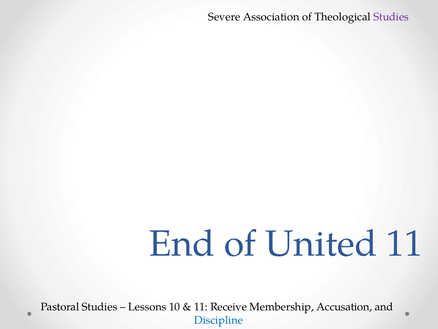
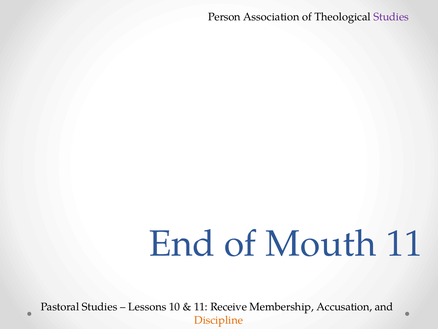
Severe: Severe -> Person
United: United -> Mouth
Discipline colour: blue -> orange
